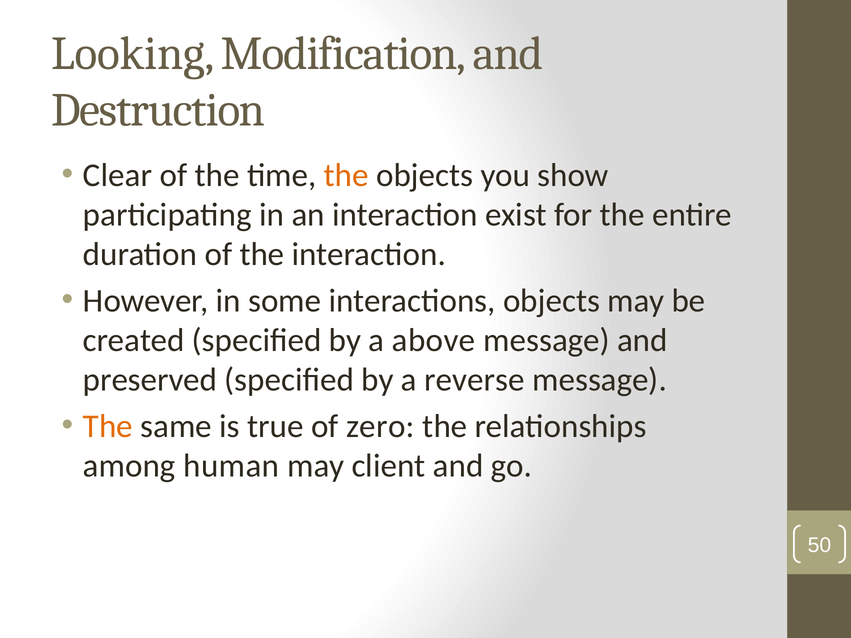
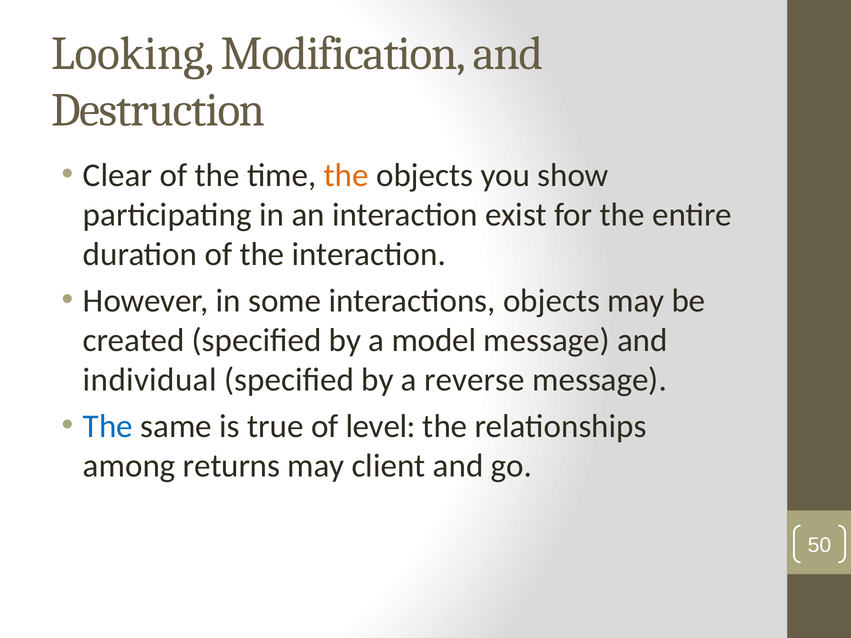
above: above -> model
preserved: preserved -> individual
The at (108, 426) colour: orange -> blue
zero: zero -> level
human: human -> returns
